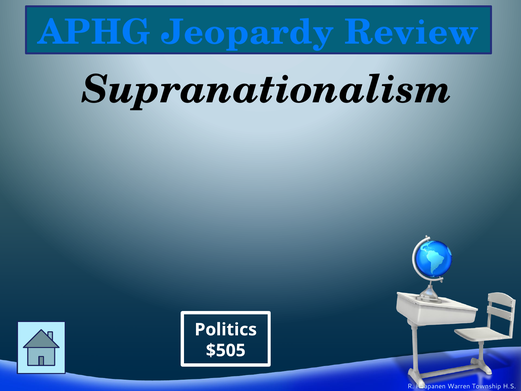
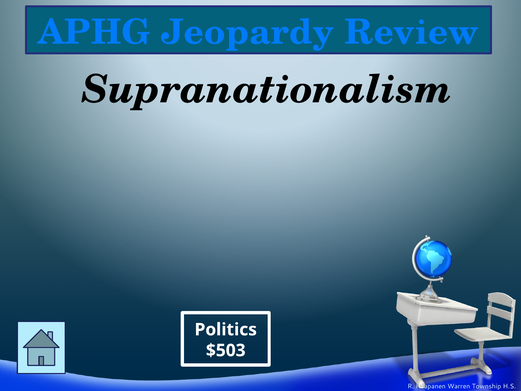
$505: $505 -> $503
